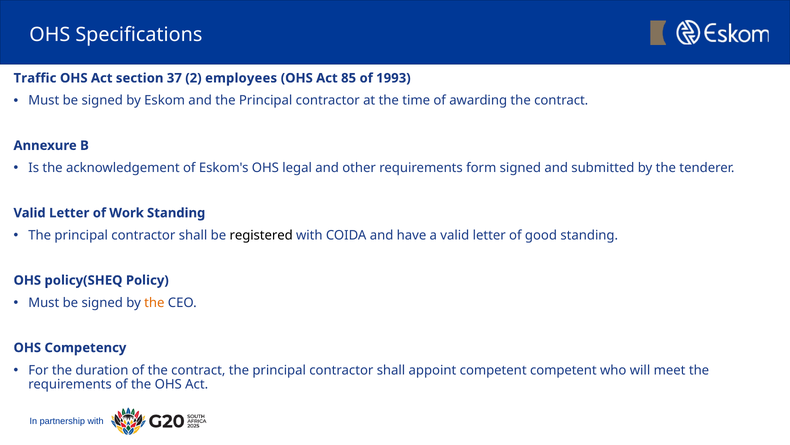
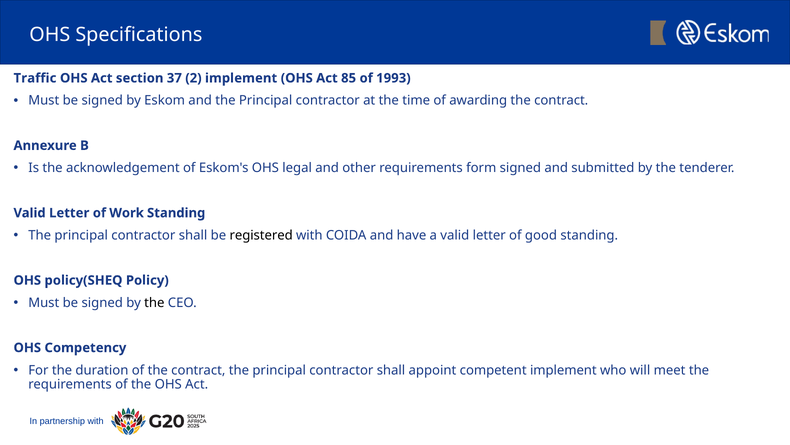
2 employees: employees -> implement
the at (154, 302) colour: orange -> black
competent competent: competent -> implement
